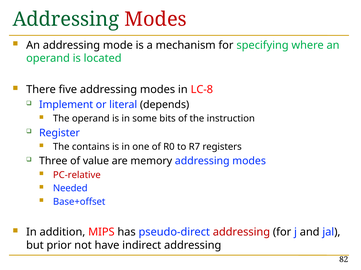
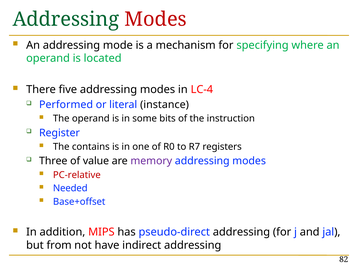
LC-8: LC-8 -> LC-4
Implement: Implement -> Performed
depends: depends -> instance
memory colour: black -> purple
addressing at (241, 233) colour: red -> black
prior: prior -> from
